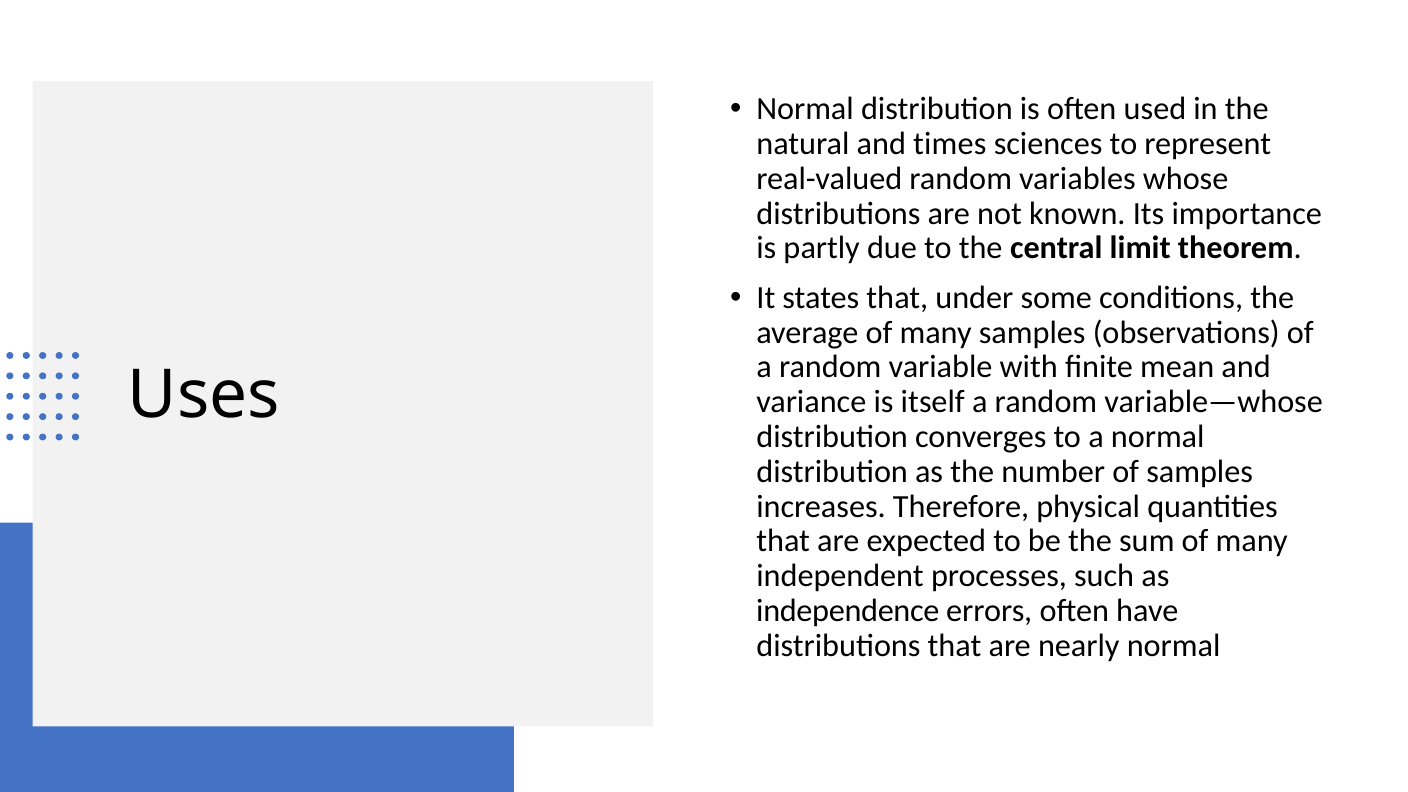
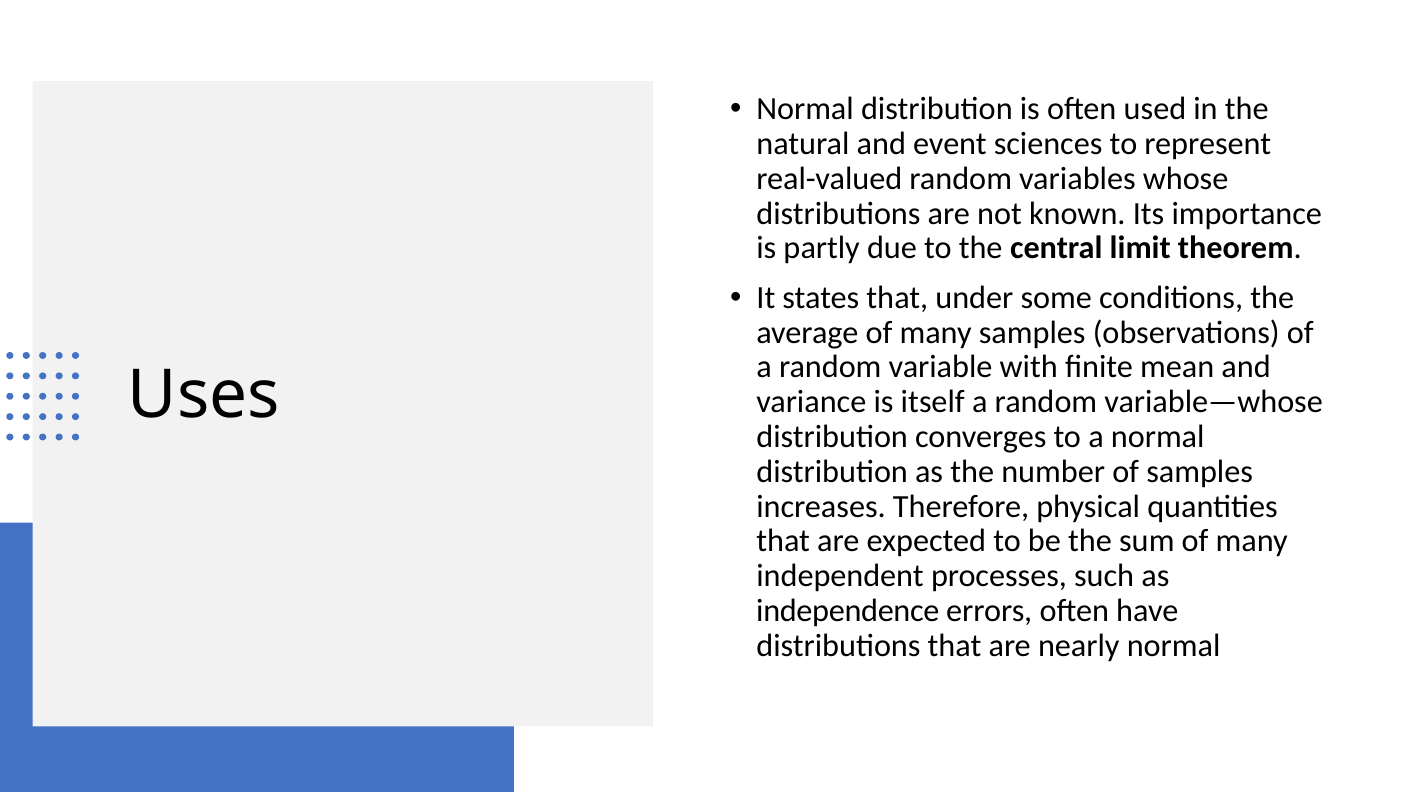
times: times -> event
